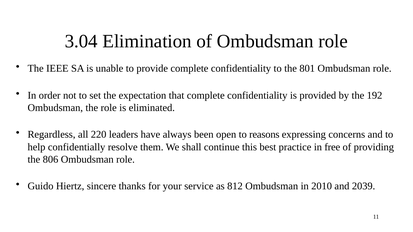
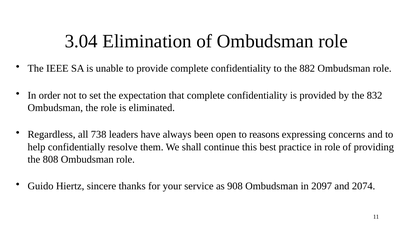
801: 801 -> 882
192: 192 -> 832
220: 220 -> 738
in free: free -> role
806: 806 -> 808
812: 812 -> 908
2010: 2010 -> 2097
2039: 2039 -> 2074
